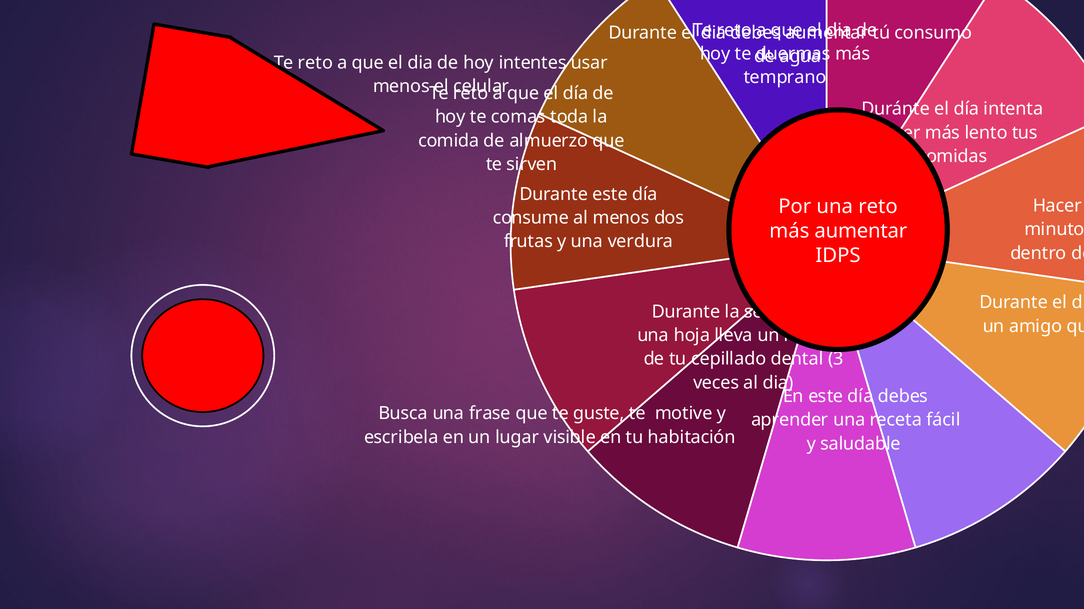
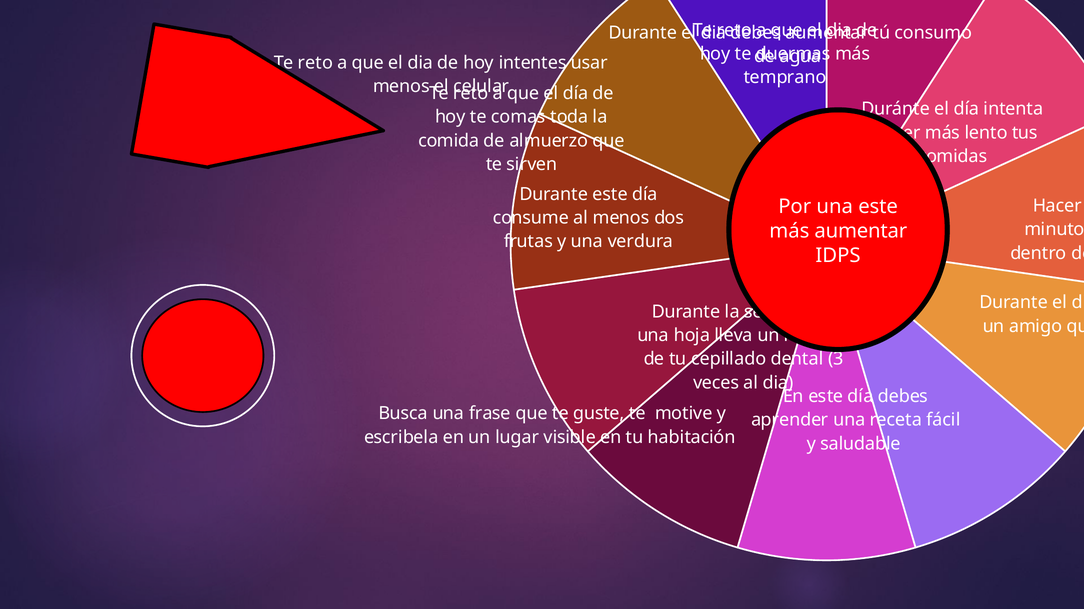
una reto: reto -> este
